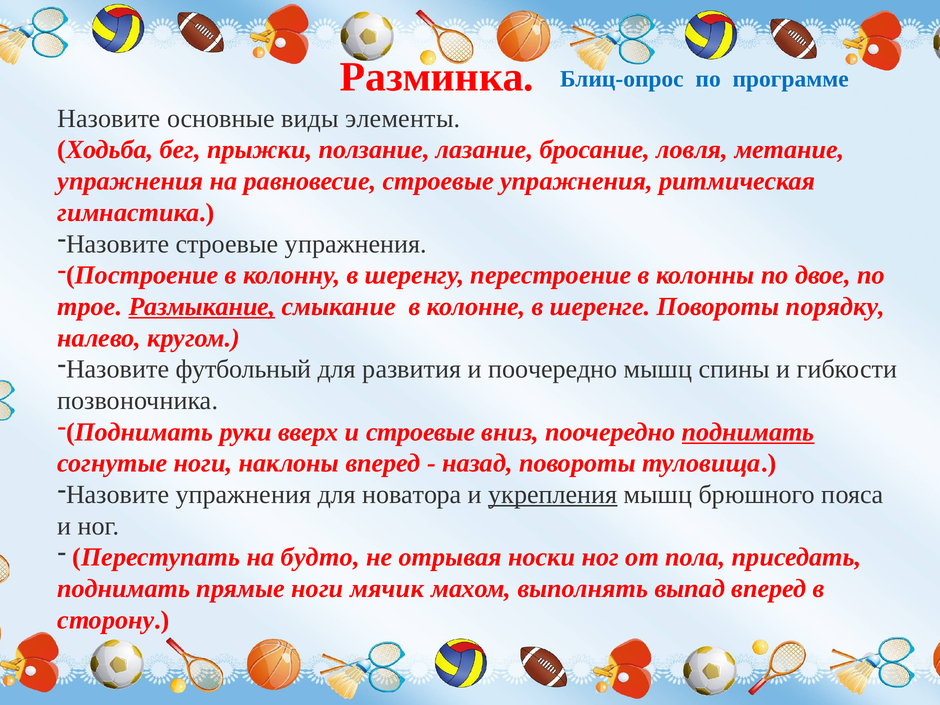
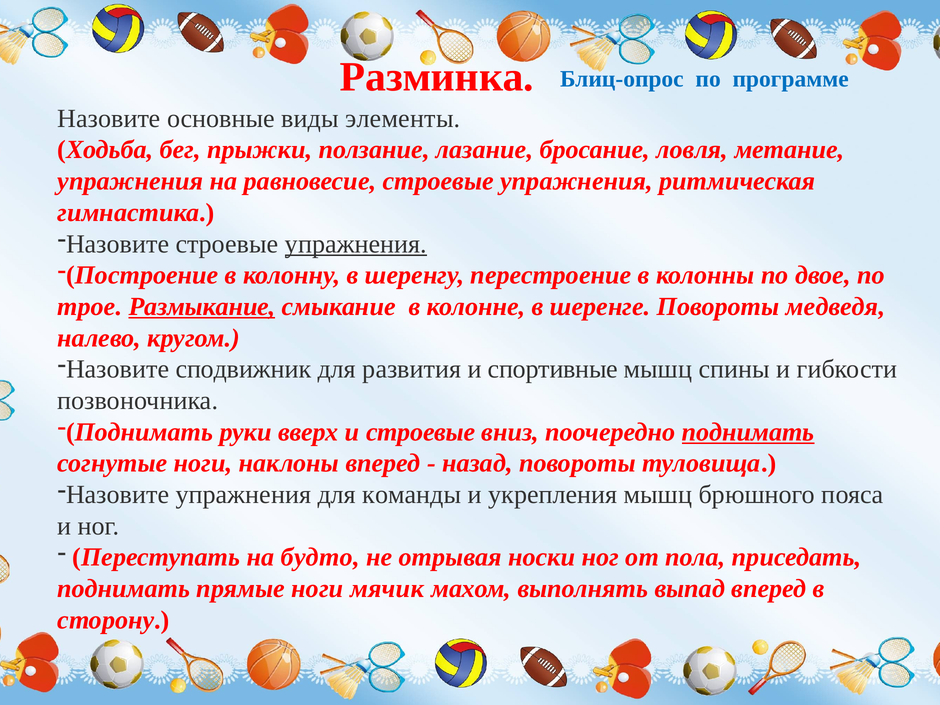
упражнения at (356, 244) underline: none -> present
порядку: порядку -> медведя
футбольный: футбольный -> сподвижник
и поочередно: поочередно -> спортивные
новатора: новатора -> команды
укрепления underline: present -> none
